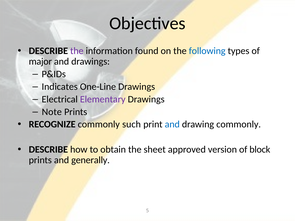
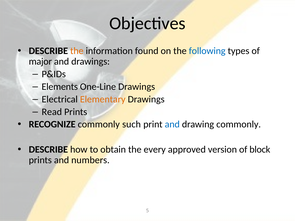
the at (77, 51) colour: purple -> orange
Indicates: Indicates -> Elements
Elementary colour: purple -> orange
Note: Note -> Read
sheet: sheet -> every
generally: generally -> numbers
